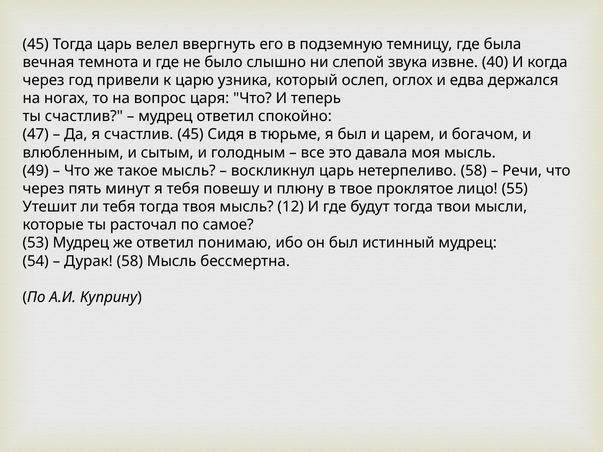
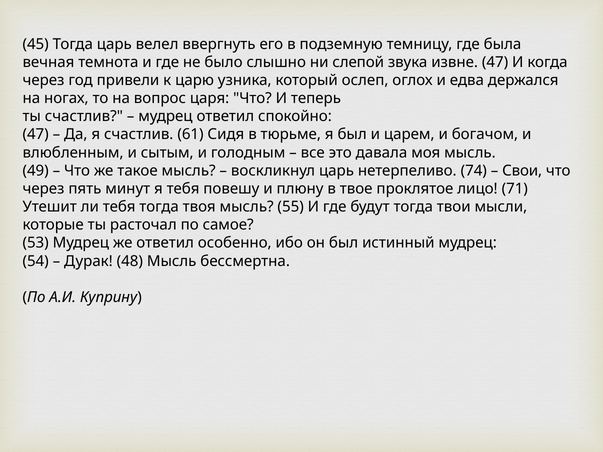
извне 40: 40 -> 47
счастлив 45: 45 -> 61
нетерпеливо 58: 58 -> 74
Речи: Речи -> Свои
55: 55 -> 71
12: 12 -> 55
понимаю: понимаю -> особенно
Дурак 58: 58 -> 48
